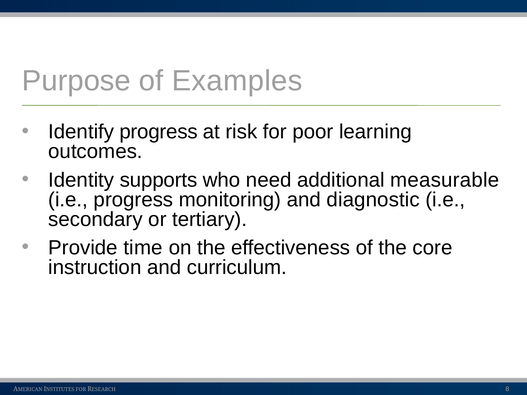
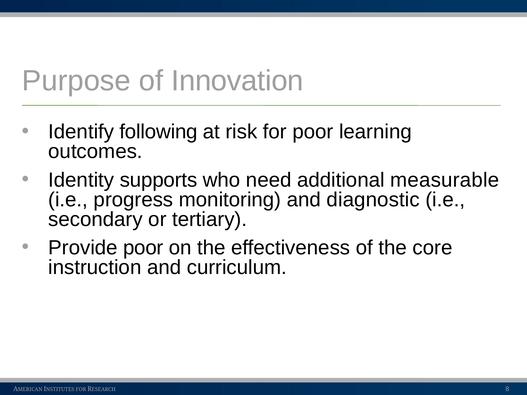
Examples: Examples -> Innovation
Identify progress: progress -> following
Provide time: time -> poor
